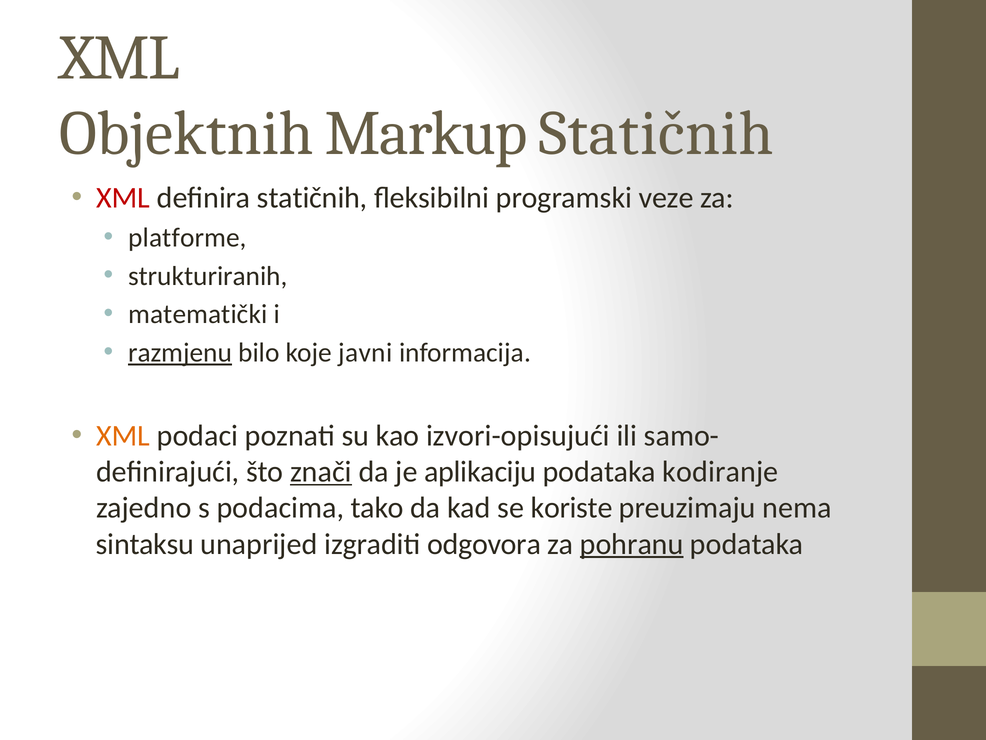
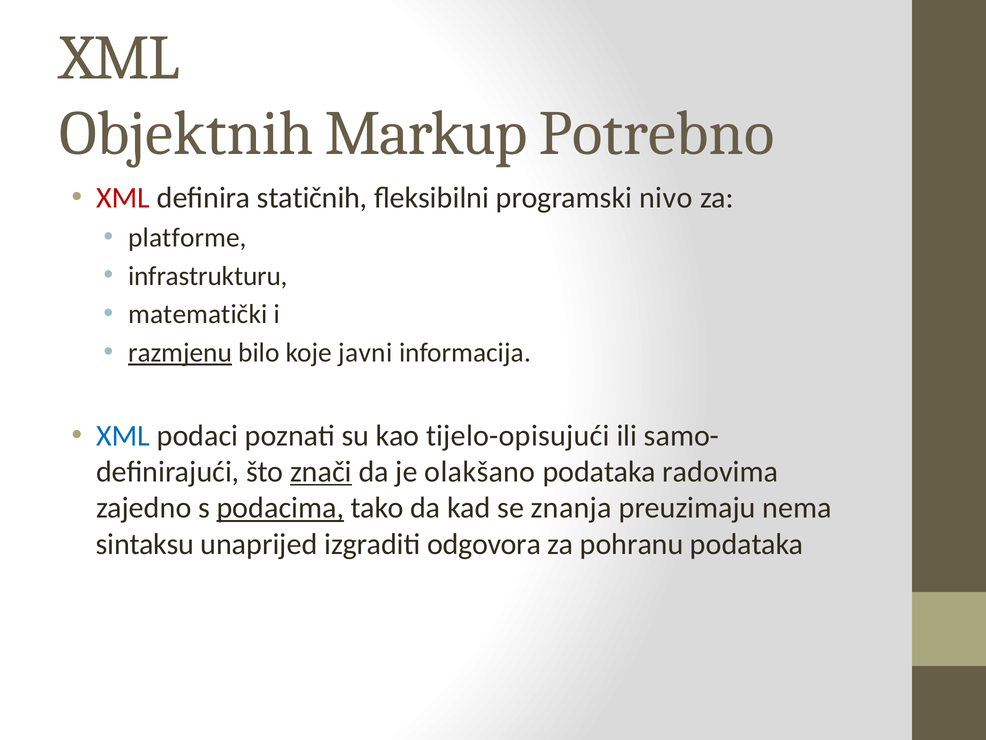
Markup Statičnih: Statičnih -> Potrebno
veze: veze -> nivo
strukturiranih: strukturiranih -> infrastrukturu
XML at (123, 435) colour: orange -> blue
izvori-opisujući: izvori-opisujući -> tijelo-opisujući
aplikaciju: aplikaciju -> olakšano
kodiranje: kodiranje -> radovima
podacima underline: none -> present
koriste: koriste -> znanja
pohranu underline: present -> none
